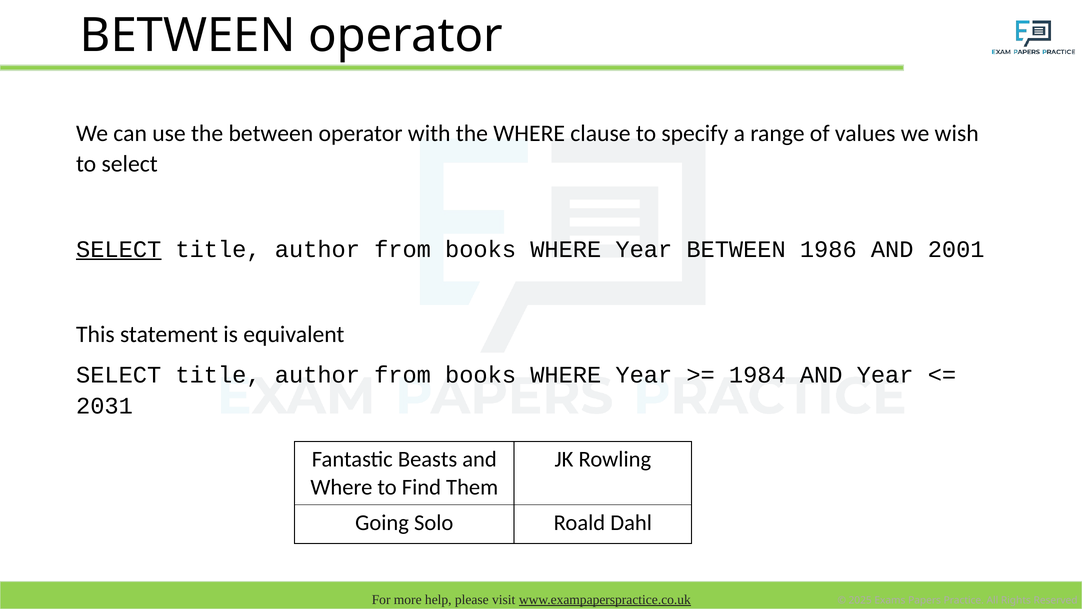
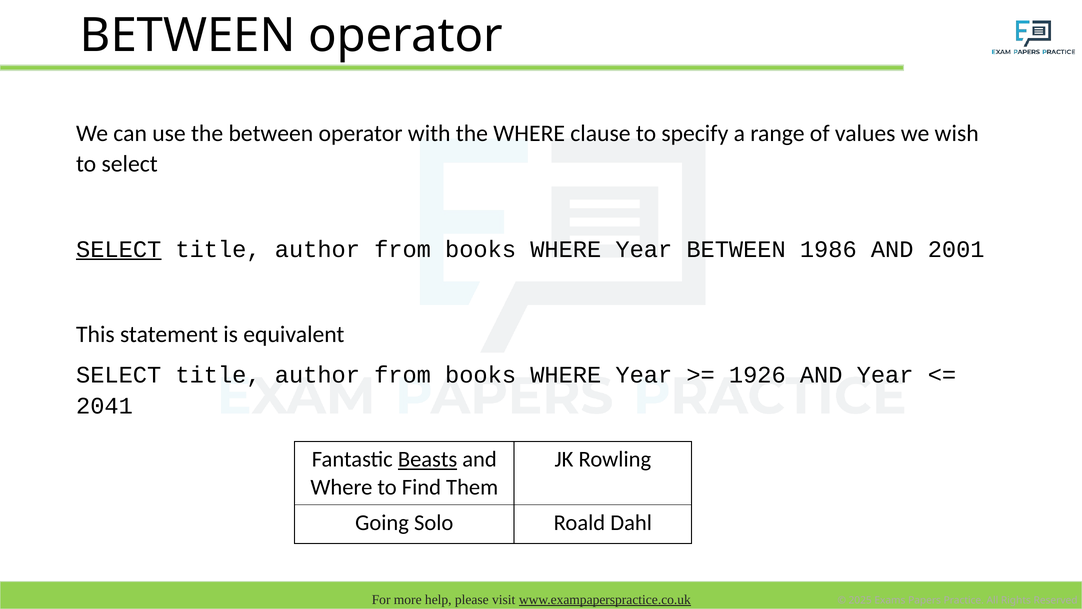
1984: 1984 -> 1926
2031: 2031 -> 2041
Beasts underline: none -> present
